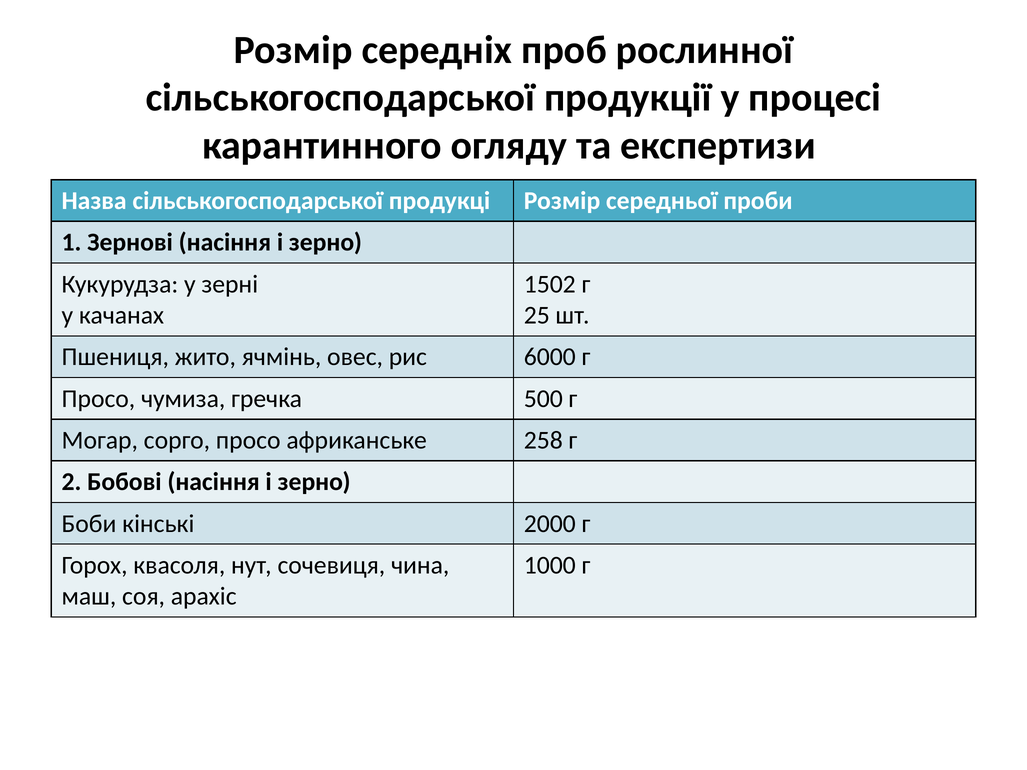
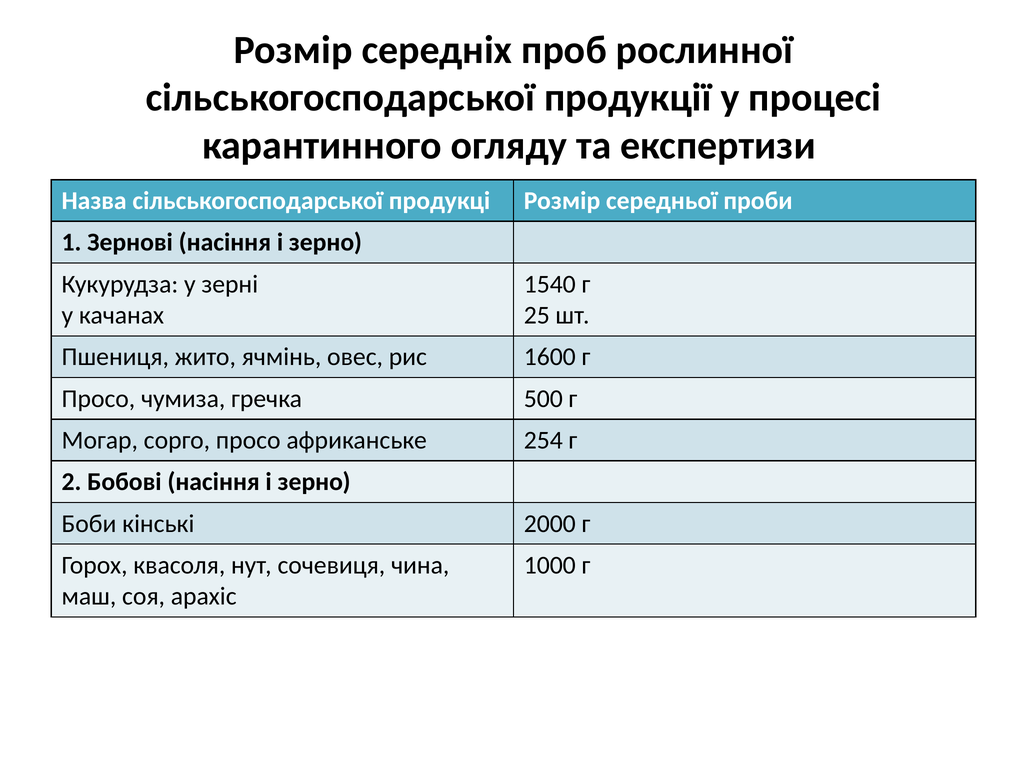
1502: 1502 -> 1540
6000: 6000 -> 1600
258: 258 -> 254
